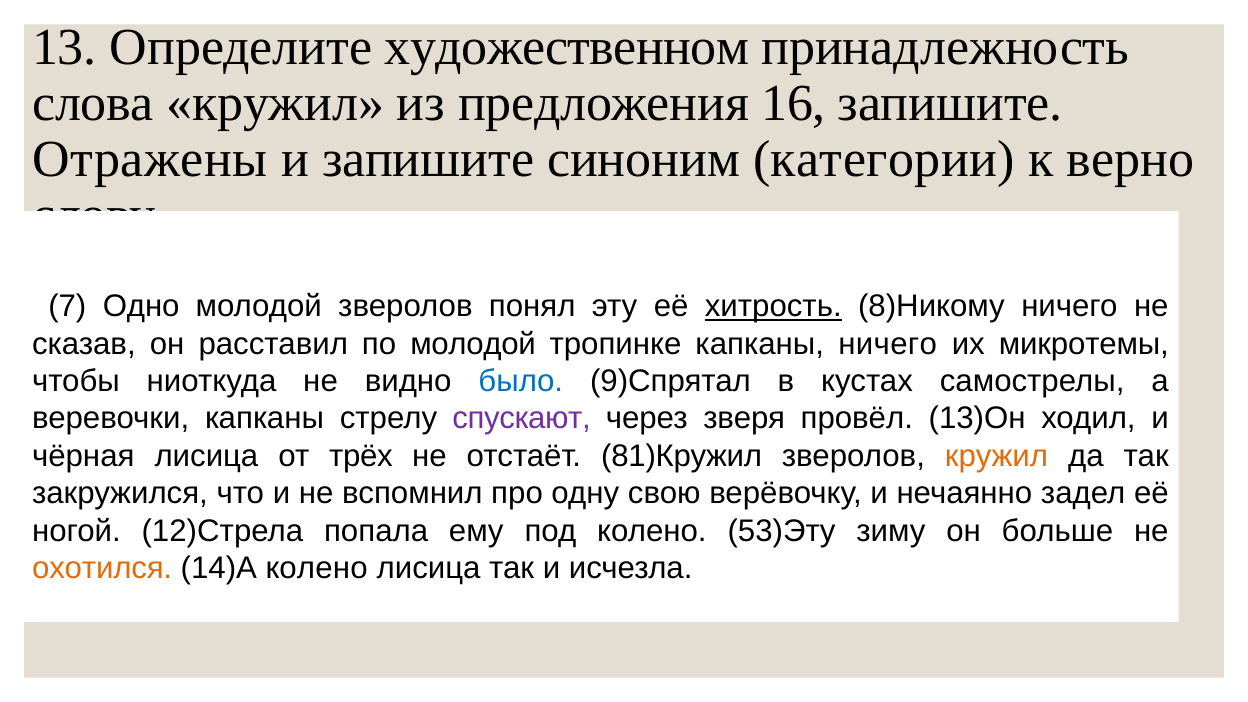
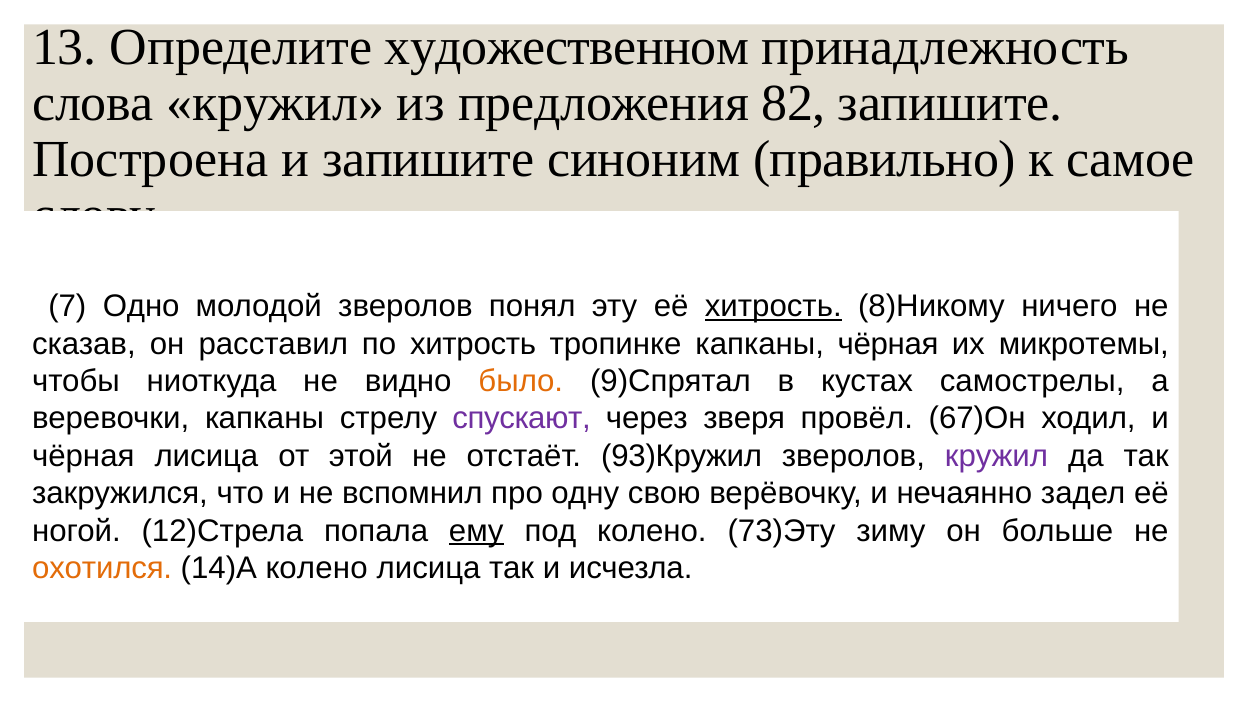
16: 16 -> 82
Отражены: Отражены -> Построена
категории: категории -> правильно
верно: верно -> самое
по молодой: молодой -> хитрость
капканы ничего: ничего -> чёрная
было colour: blue -> orange
13)Он: 13)Он -> 67)Он
трёх: трёх -> этой
81)Кружил: 81)Кружил -> 93)Кружил
кружил at (996, 456) colour: orange -> purple
ему underline: none -> present
53)Эту: 53)Эту -> 73)Эту
